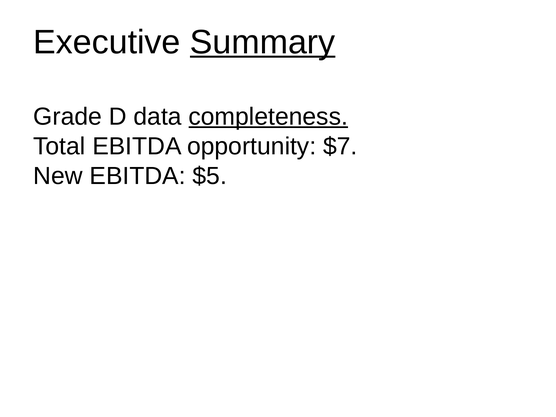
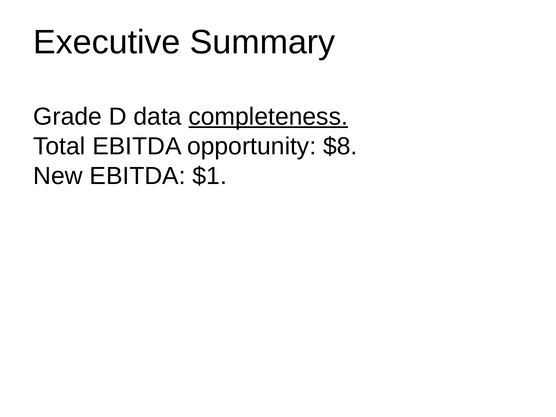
Summary underline: present -> none
$7: $7 -> $8
$5: $5 -> $1
